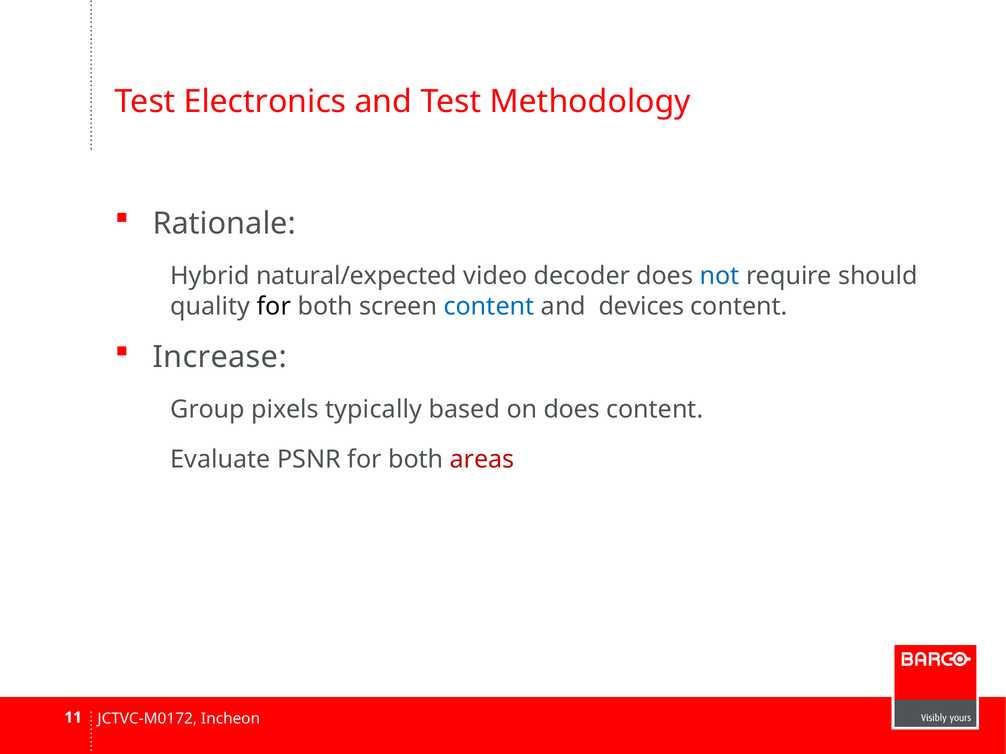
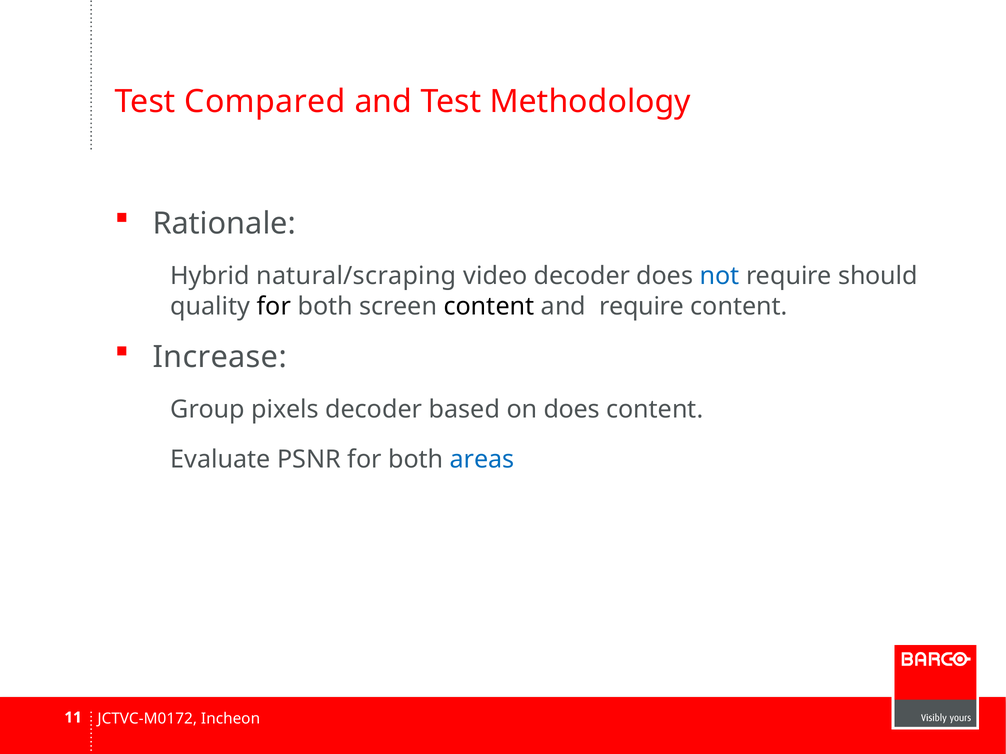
Electronics: Electronics -> Compared
natural/expected: natural/expected -> natural/scraping
content at (489, 307) colour: blue -> black
and devices: devices -> require
pixels typically: typically -> decoder
areas colour: red -> blue
